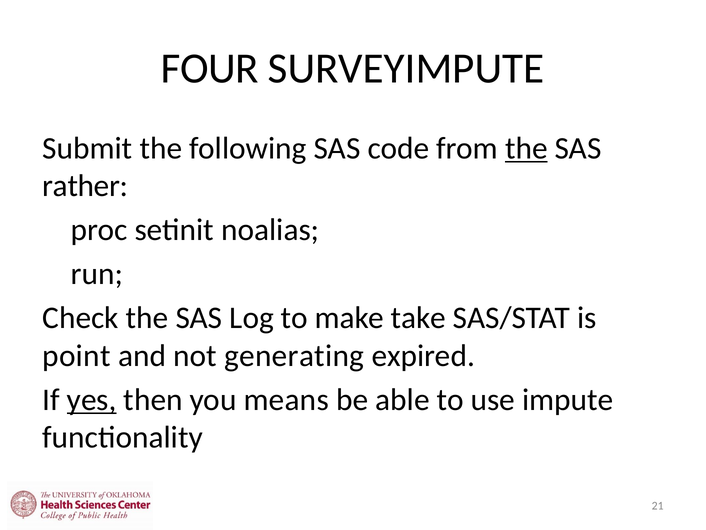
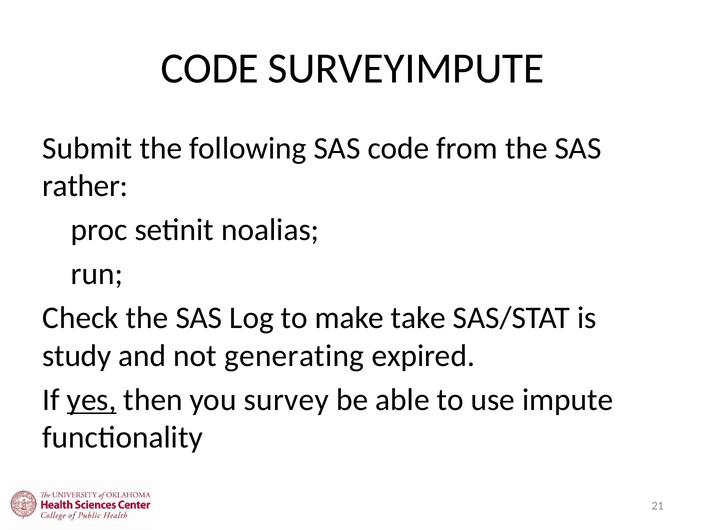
FOUR at (210, 68): FOUR -> CODE
the at (526, 148) underline: present -> none
point: point -> study
means: means -> survey
